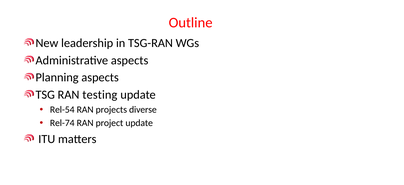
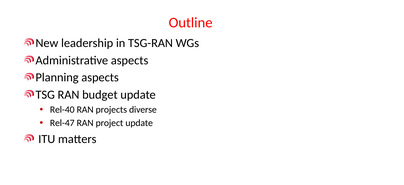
testing: testing -> budget
Rel-54: Rel-54 -> Rel-40
Rel-74: Rel-74 -> Rel-47
